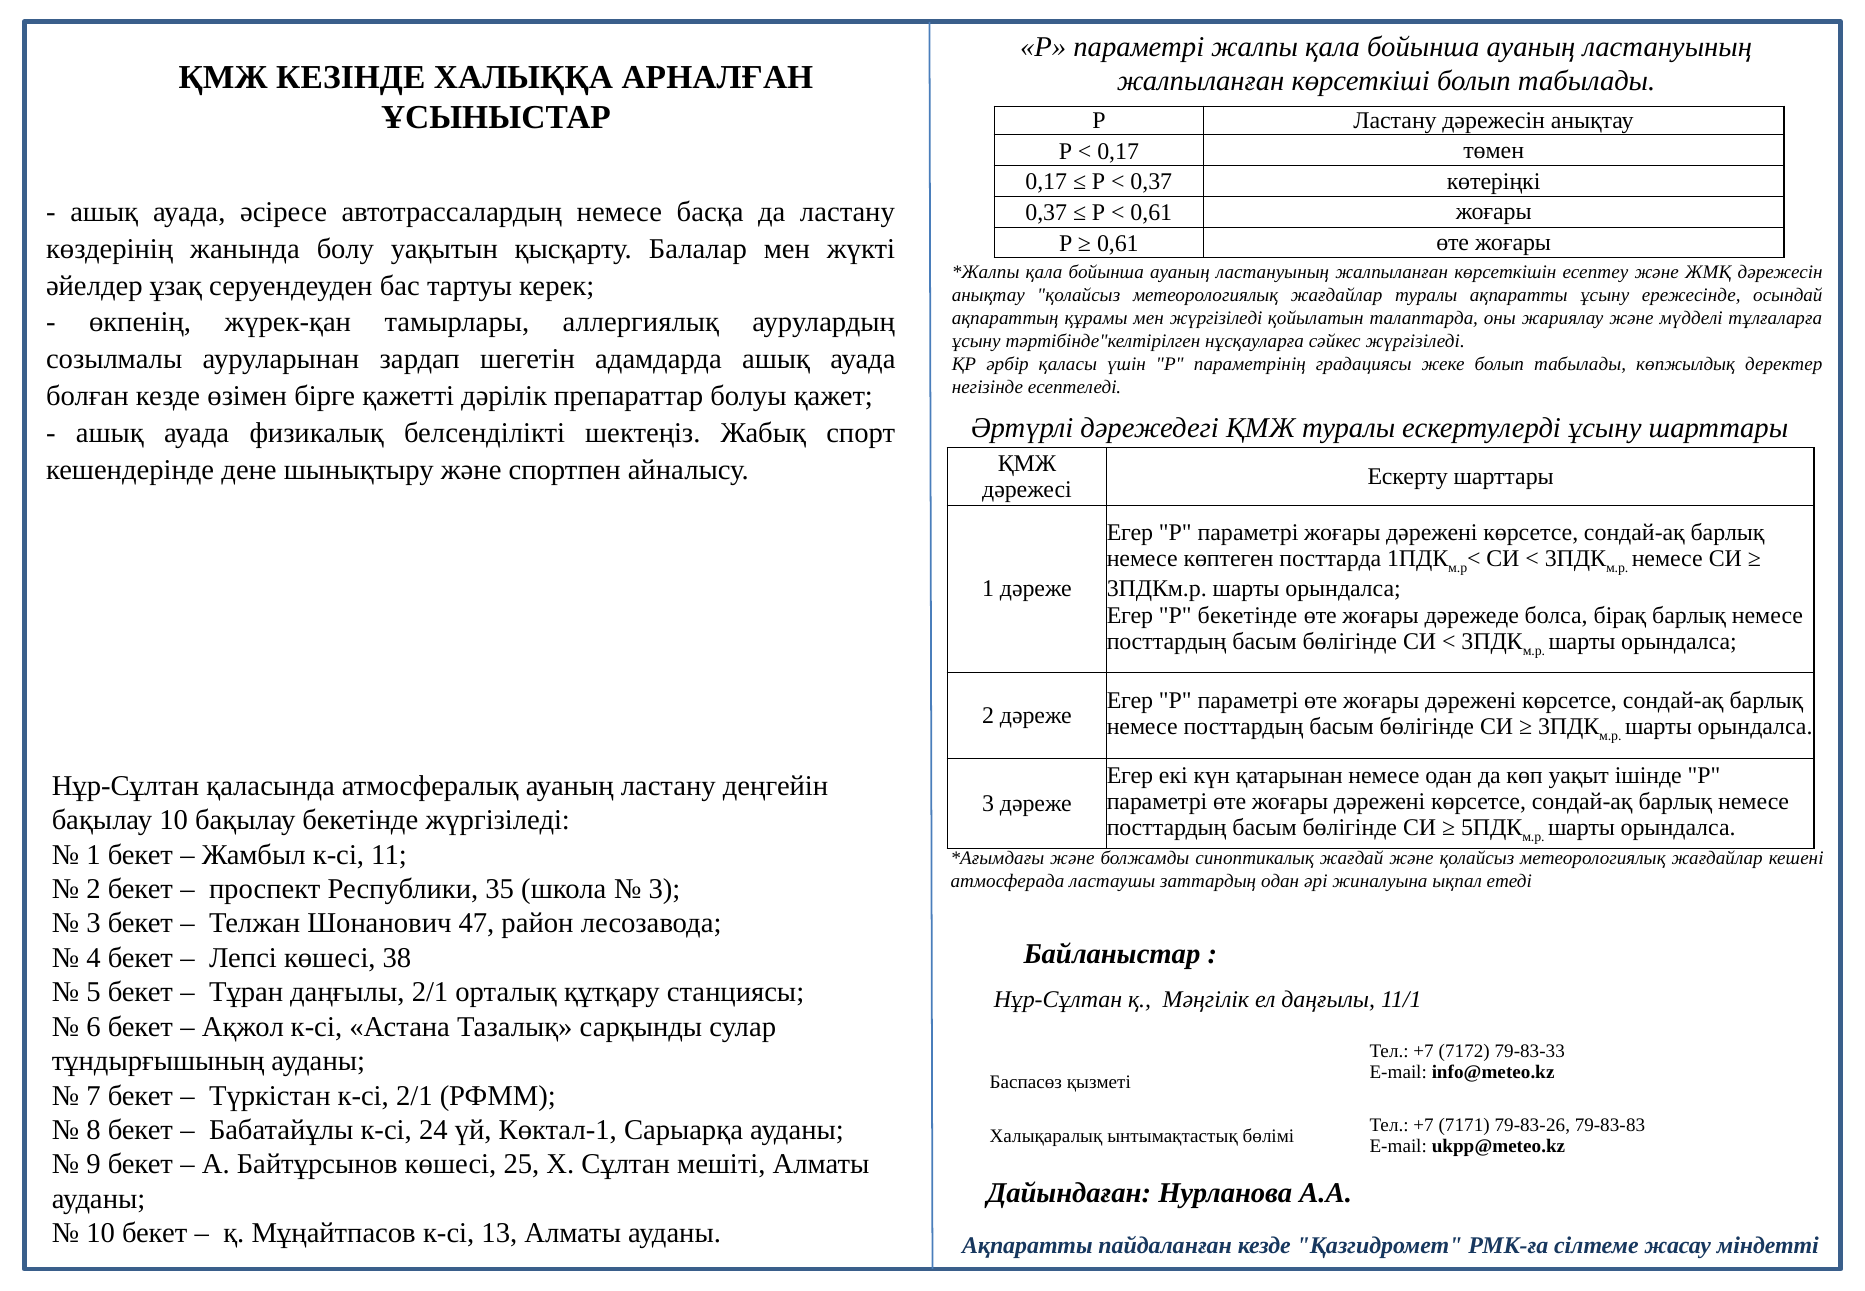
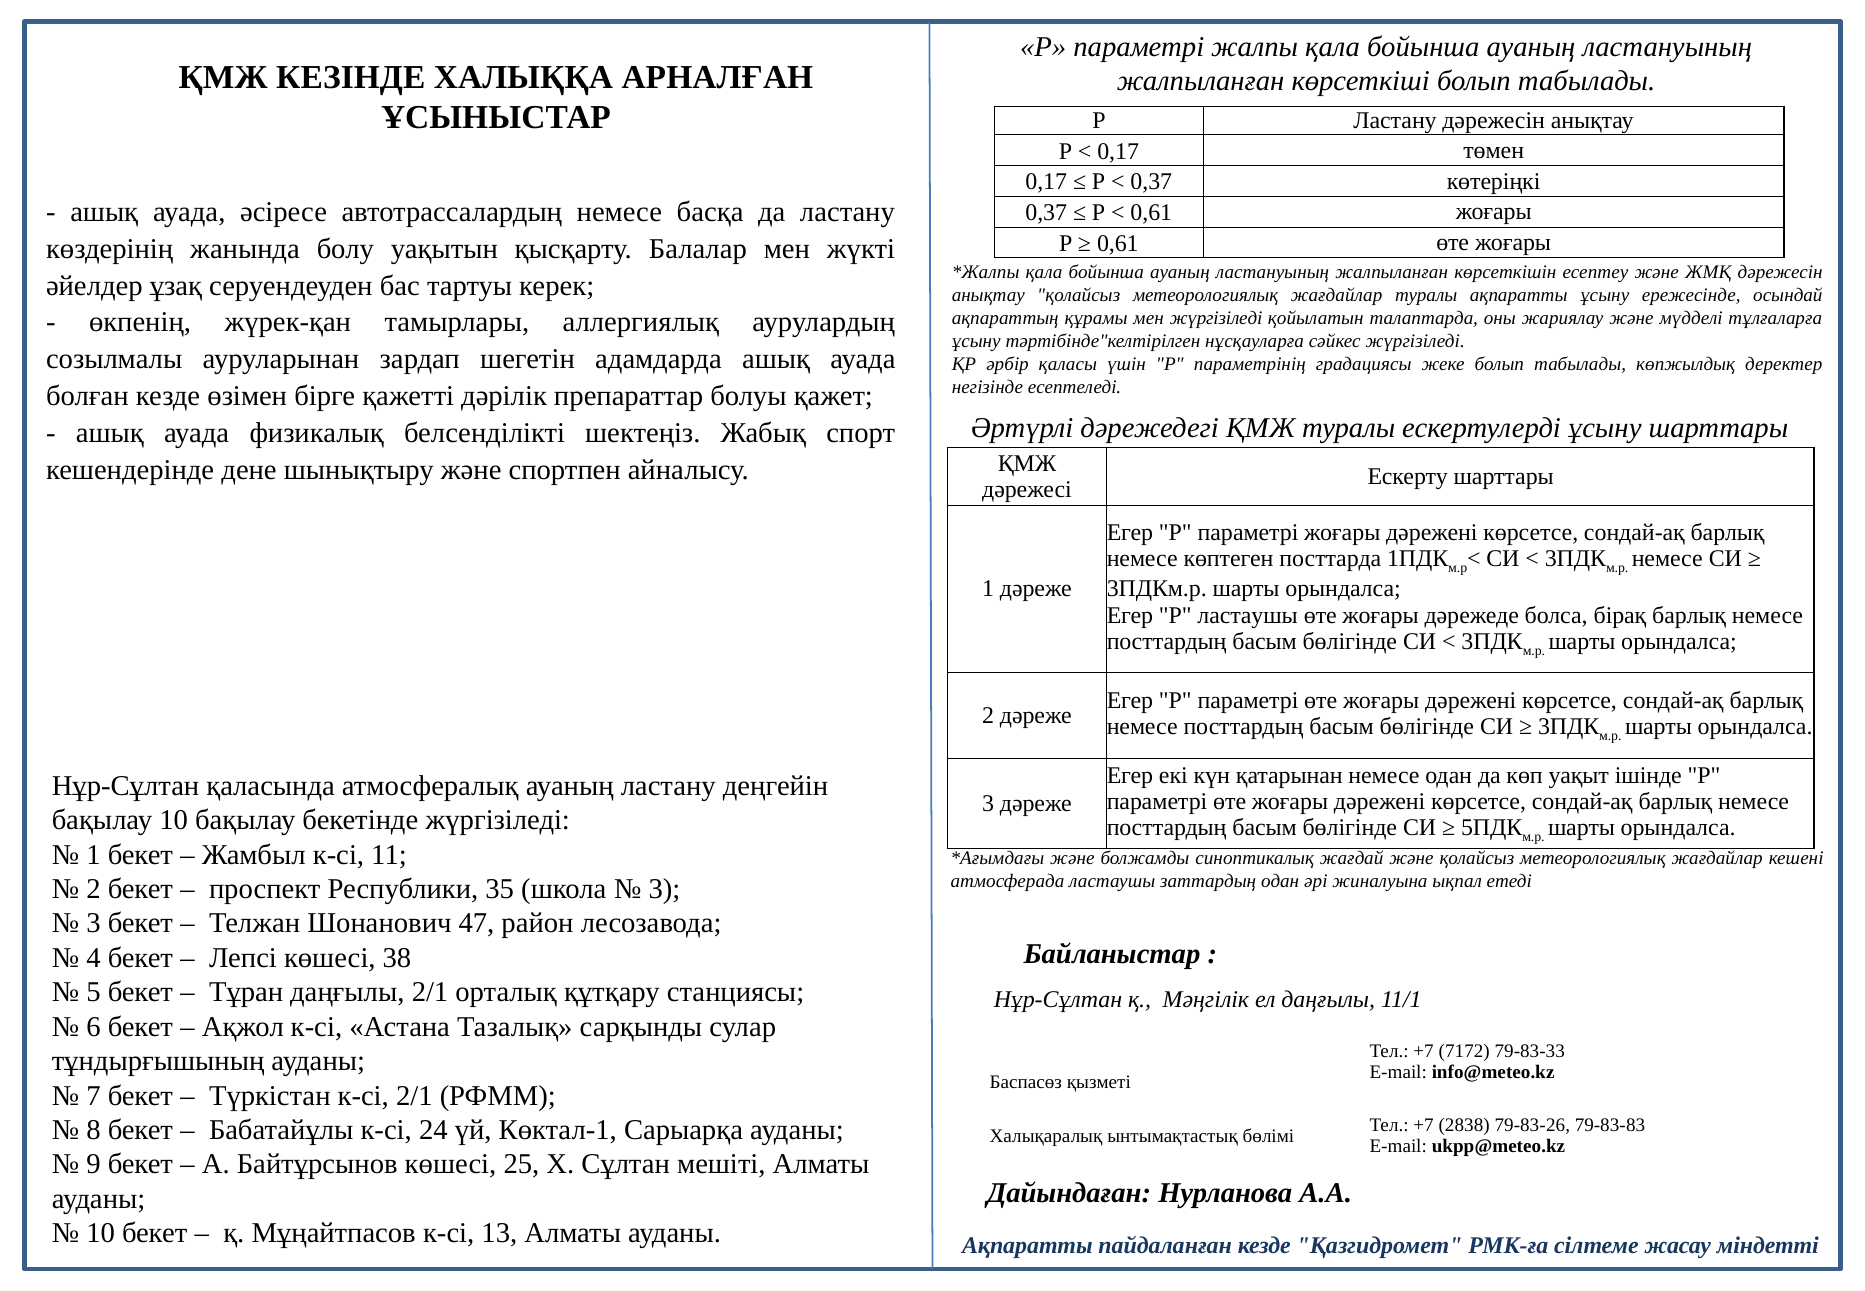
P бекетінде: бекетінде -> ластаушы
7171: 7171 -> 2838
